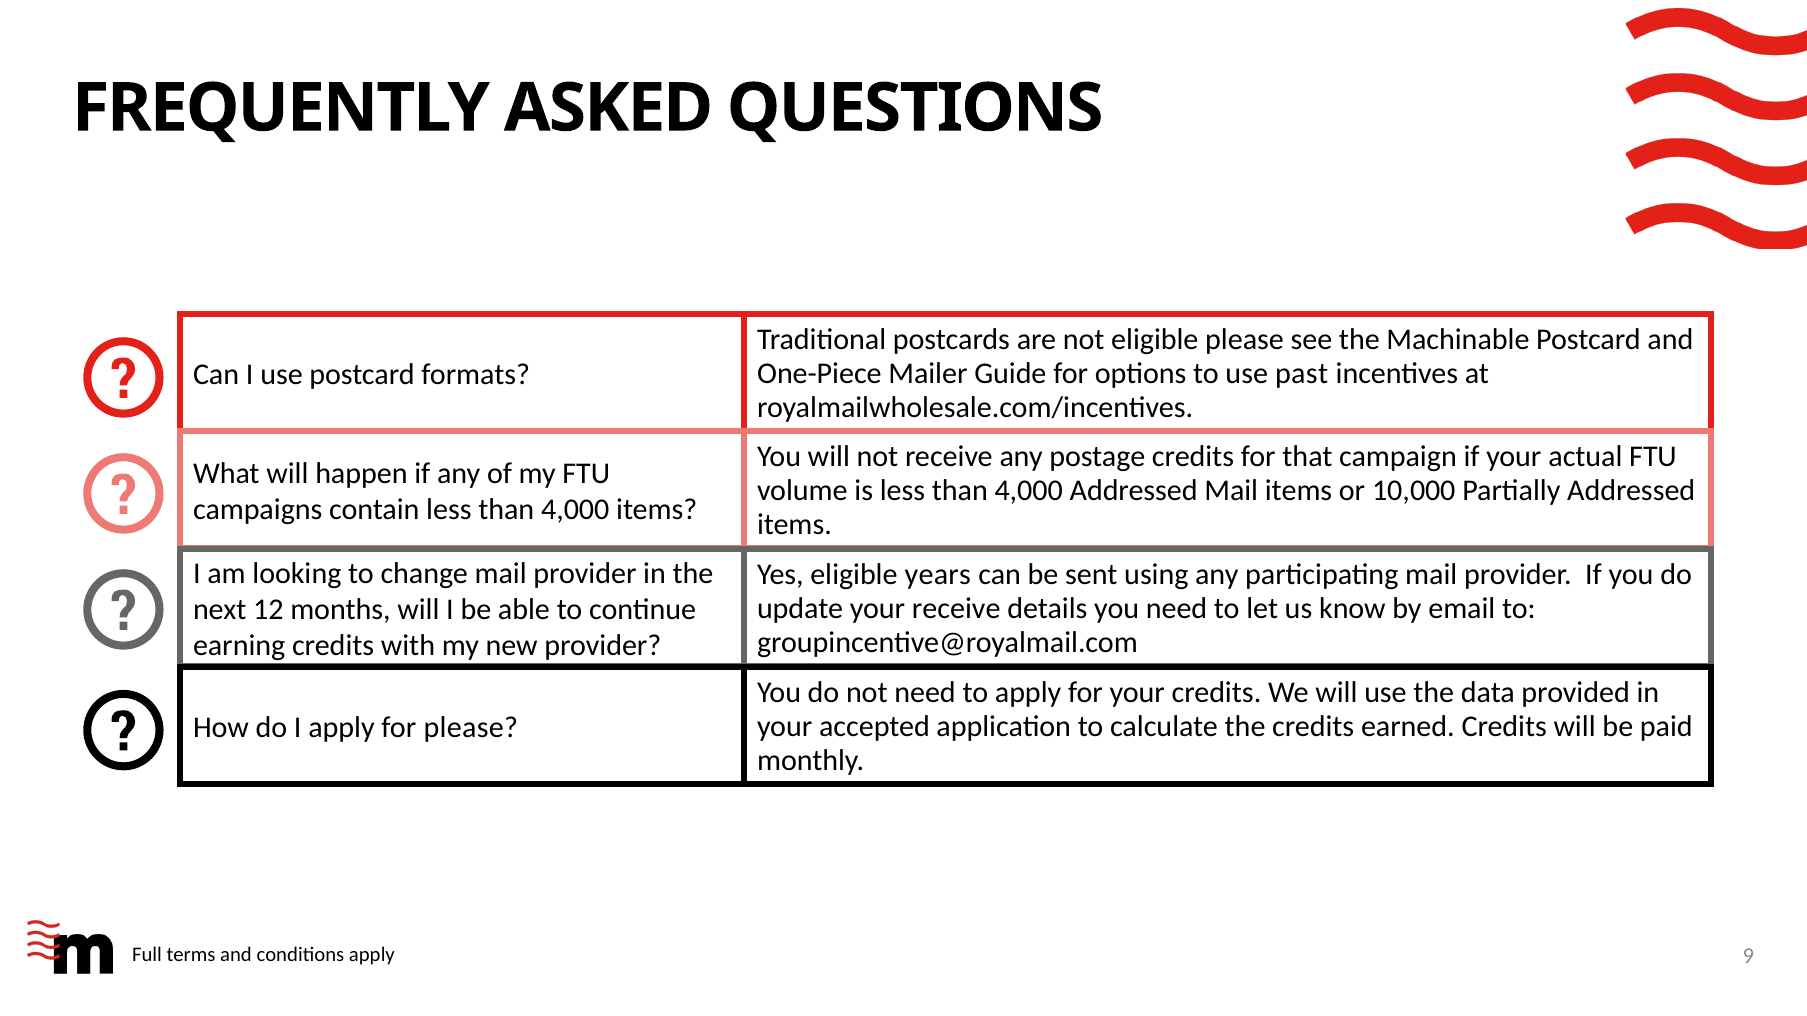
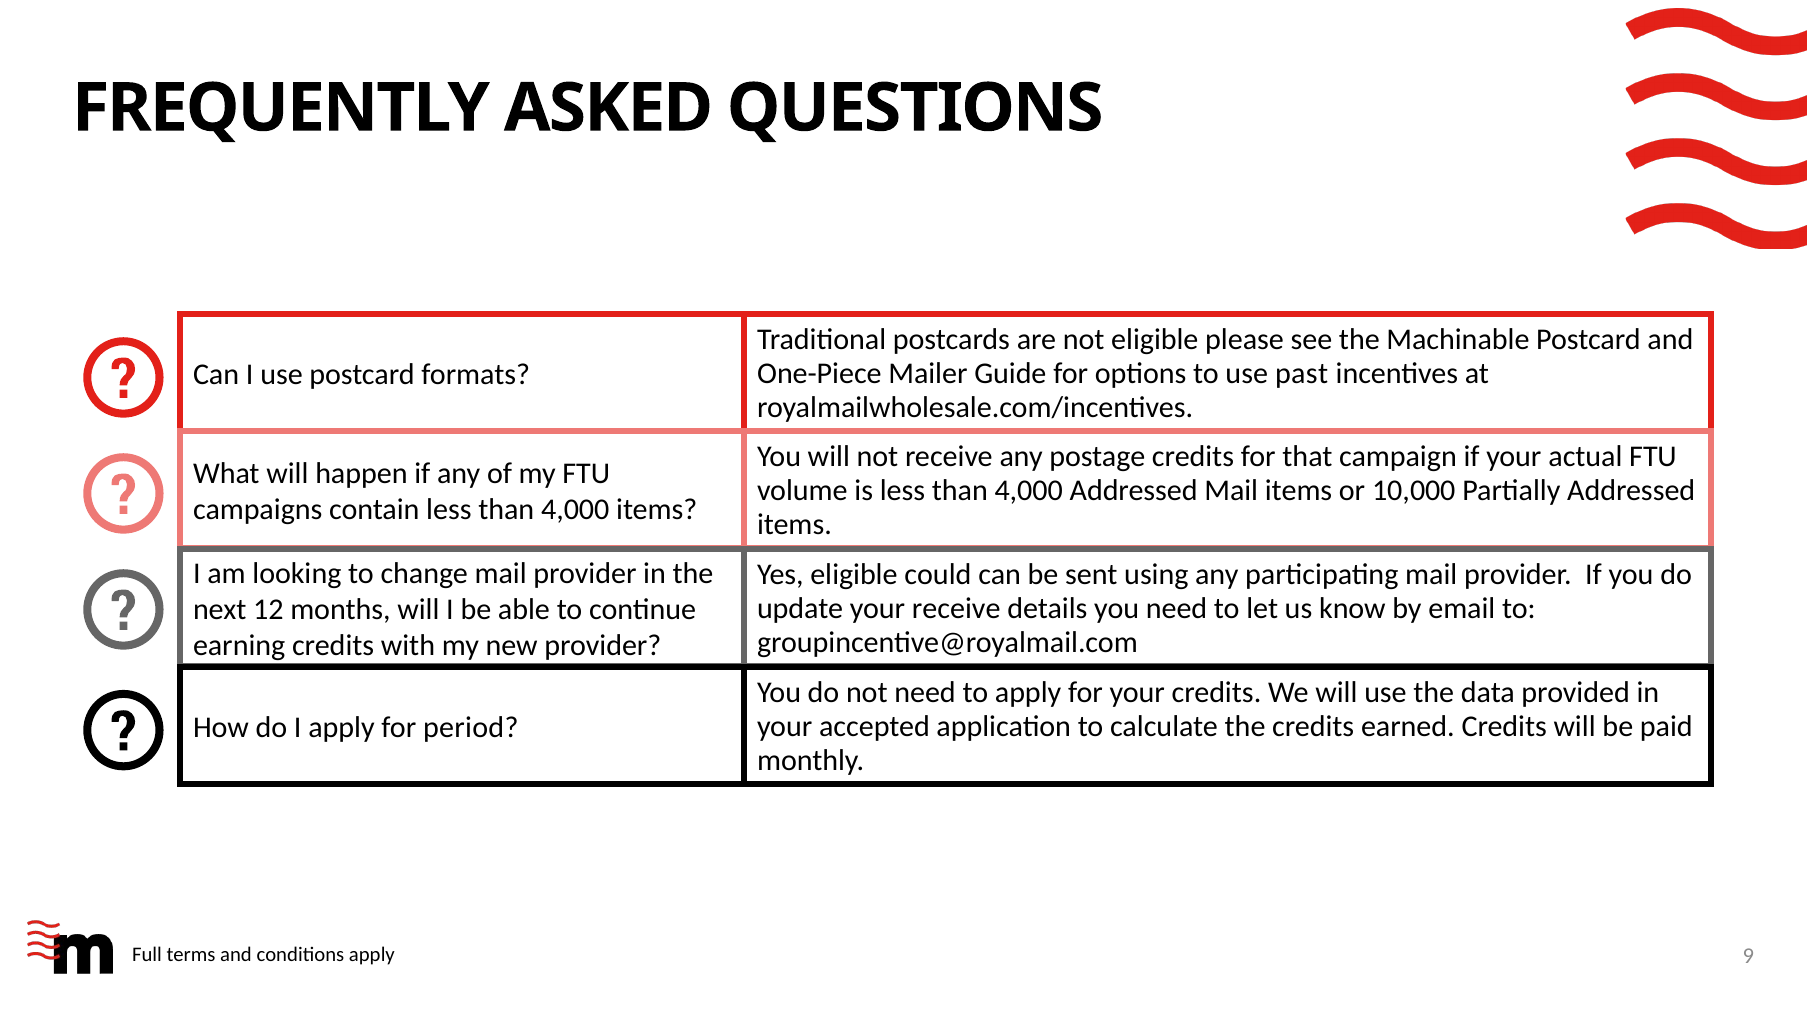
years: years -> could
for please: please -> period
